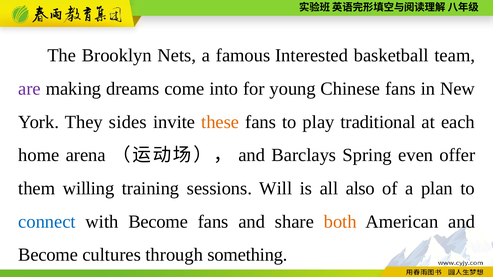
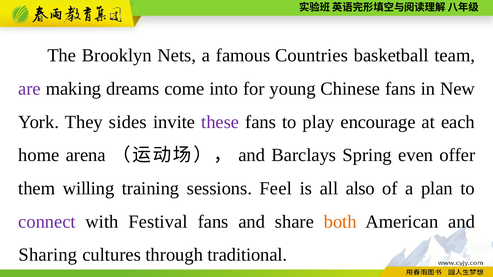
Interested: Interested -> Countries
these colour: orange -> purple
traditional: traditional -> encourage
Will: Will -> Feel
connect colour: blue -> purple
with Become: Become -> Festival
Become at (48, 255): Become -> Sharing
something: something -> traditional
